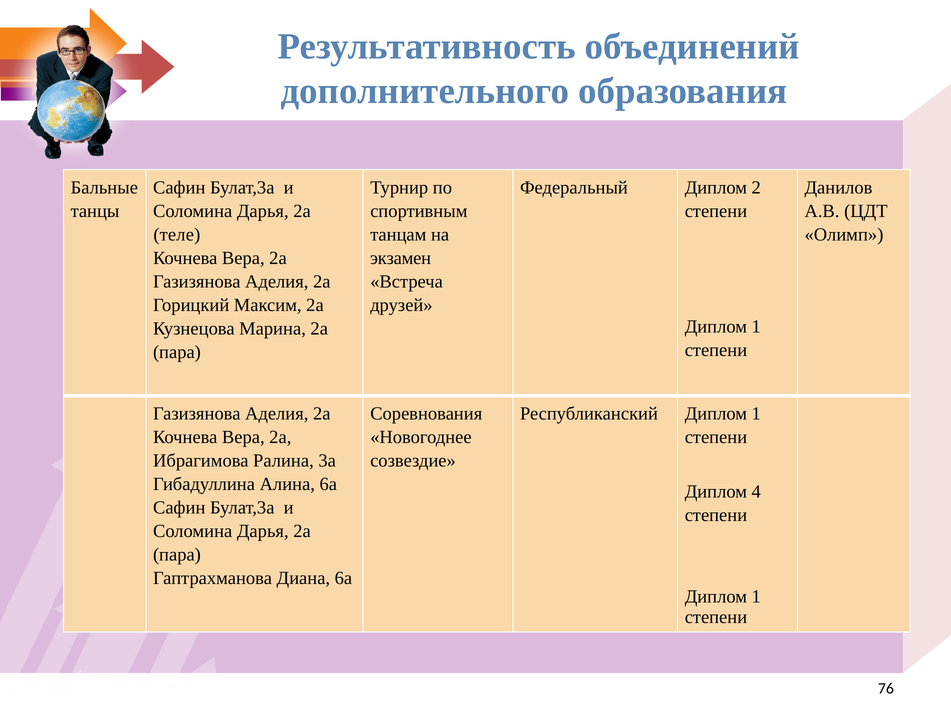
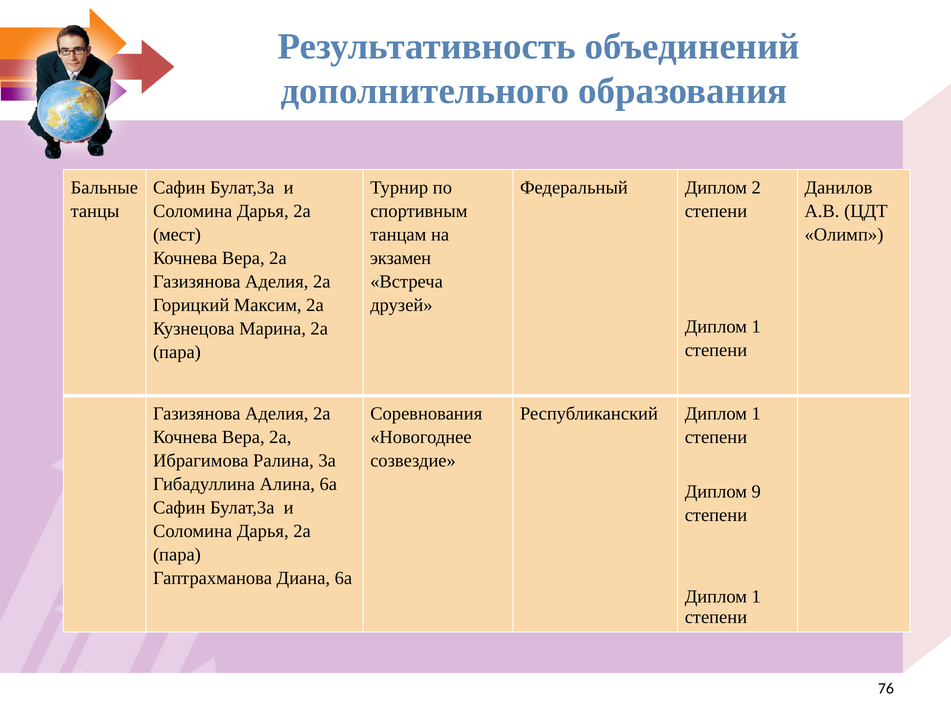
теле: теле -> мест
4: 4 -> 9
